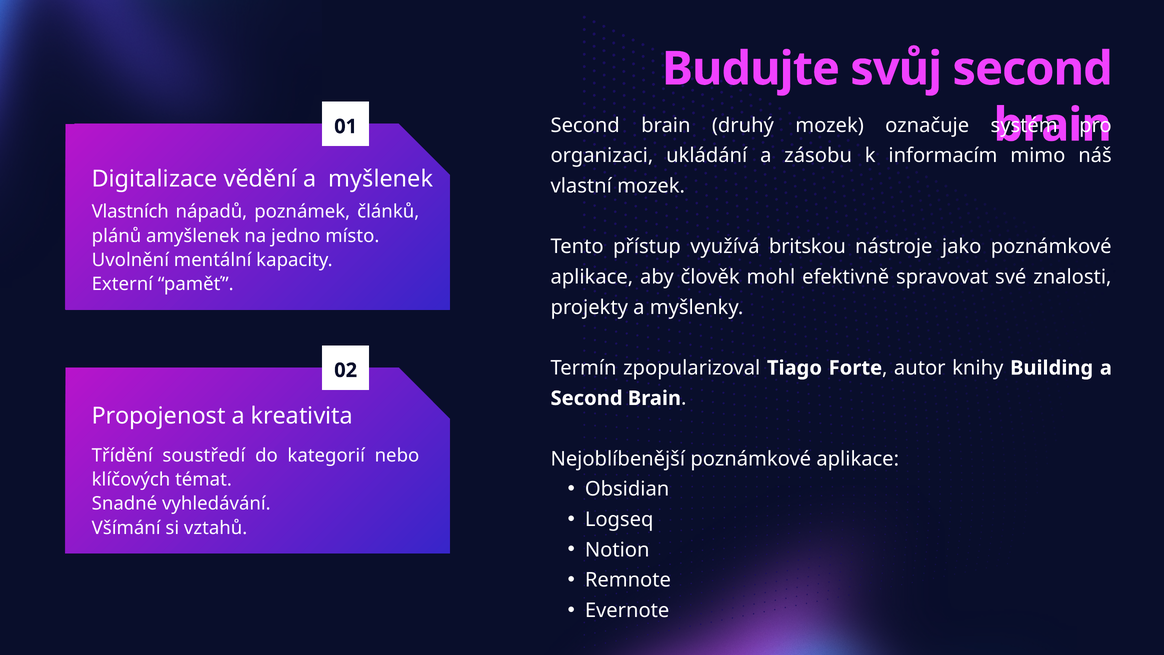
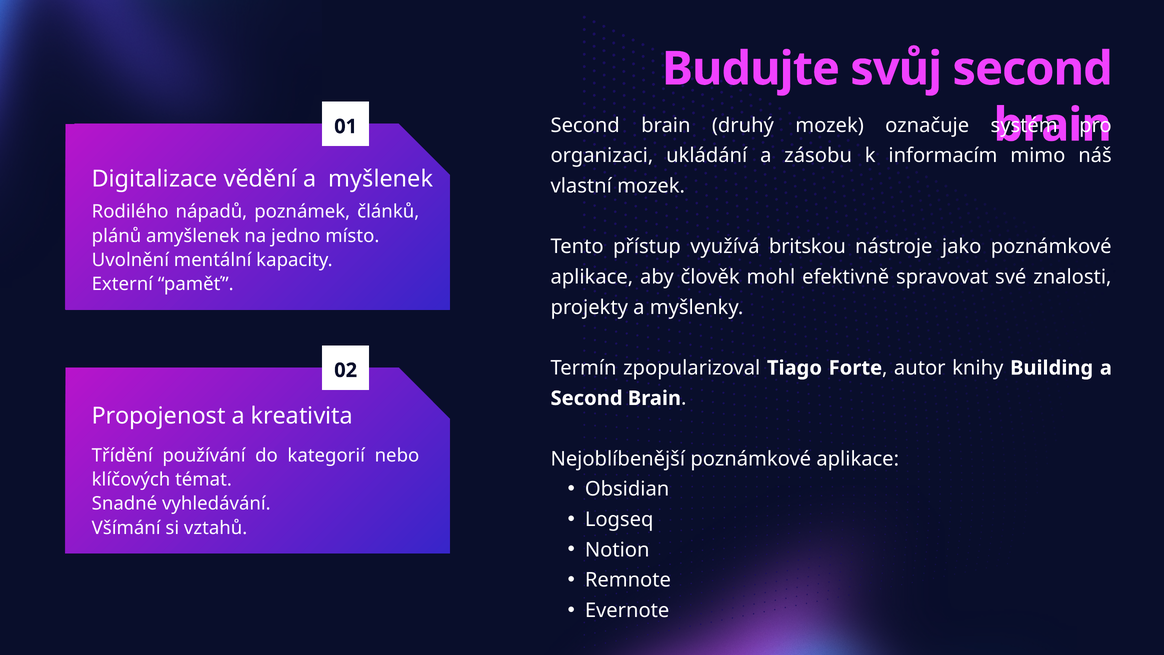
Vlastních: Vlastních -> Rodilého
soustředí: soustředí -> používání
